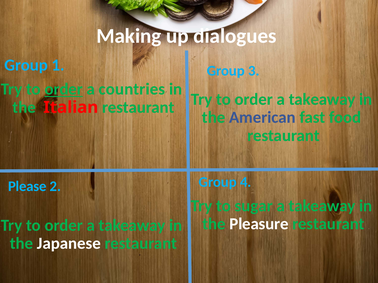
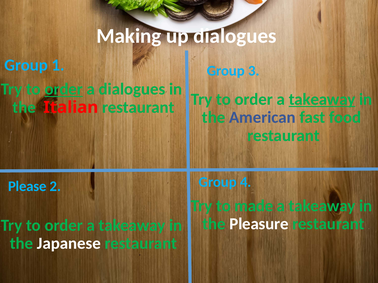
a countries: countries -> dialogues
takeaway at (322, 99) underline: none -> present
sugar: sugar -> made
